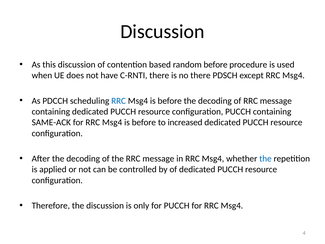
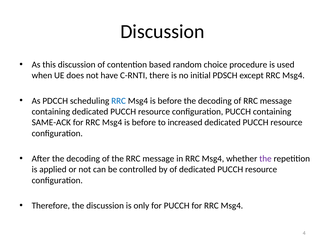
random before: before -> choice
no there: there -> initial
the at (265, 158) colour: blue -> purple
